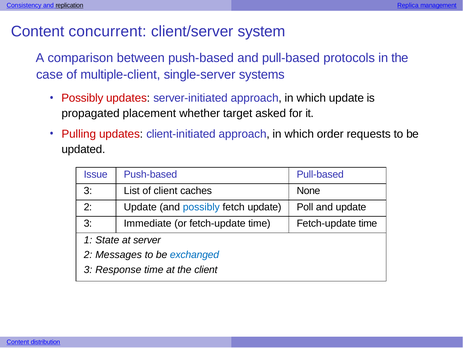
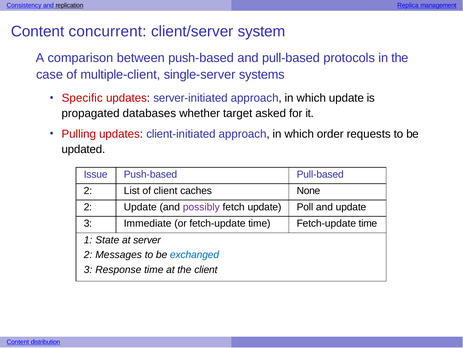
Possibly at (82, 98): Possibly -> Specific
placement: placement -> databases
3 at (88, 191): 3 -> 2
possibly at (201, 207) colour: blue -> purple
